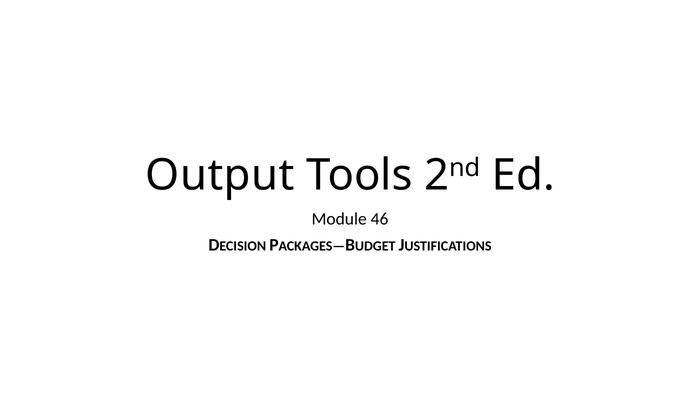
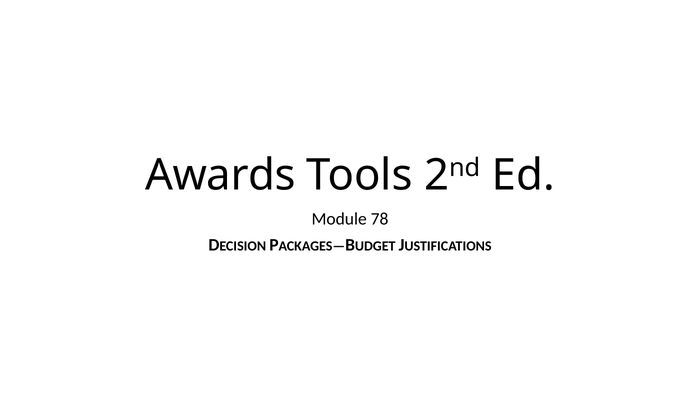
Output: Output -> Awards
46: 46 -> 78
